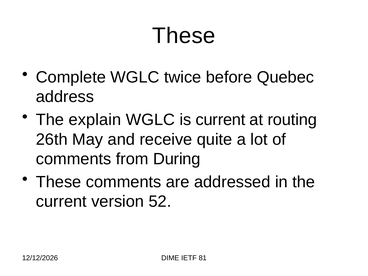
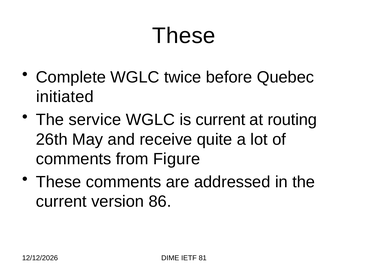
address: address -> initiated
explain: explain -> service
During: During -> Figure
52: 52 -> 86
